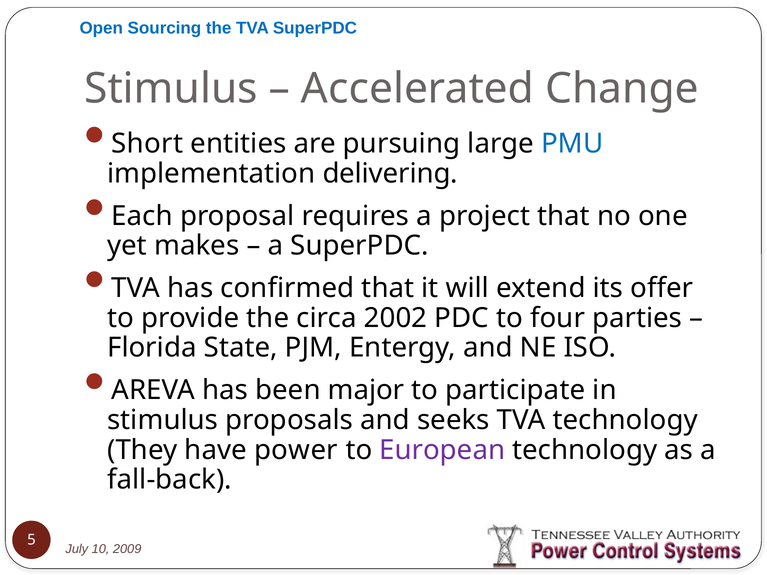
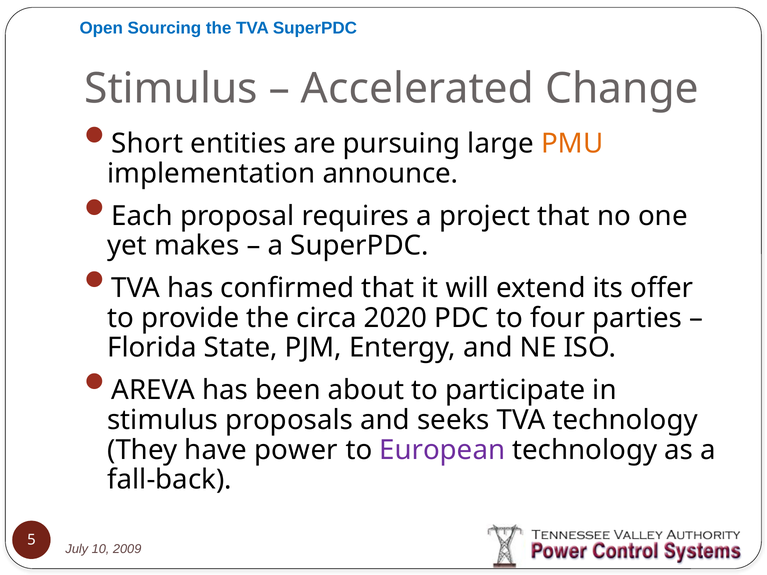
PMU colour: blue -> orange
delivering: delivering -> announce
2002: 2002 -> 2020
major: major -> about
